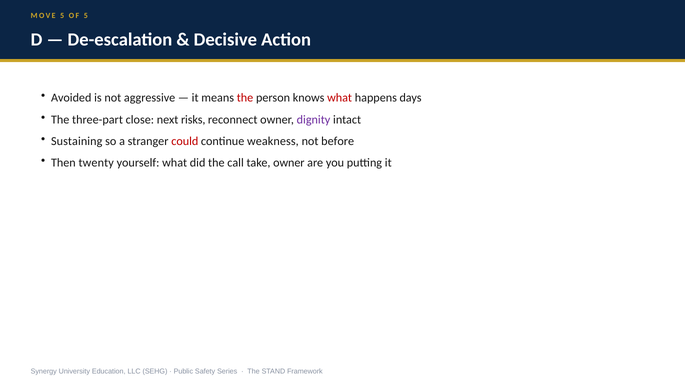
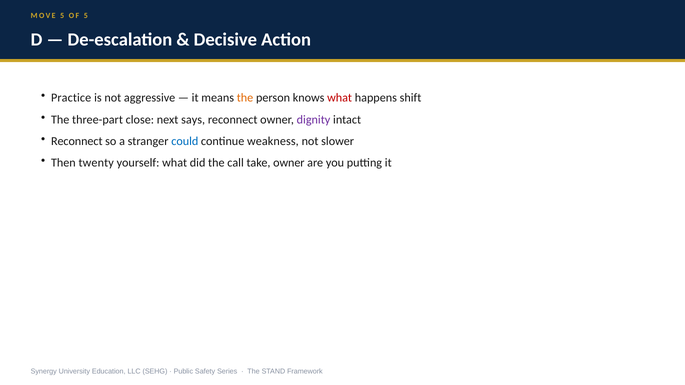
Avoided: Avoided -> Practice
the at (245, 98) colour: red -> orange
days: days -> shift
risks: risks -> says
Sustaining at (77, 141): Sustaining -> Reconnect
could colour: red -> blue
before: before -> slower
